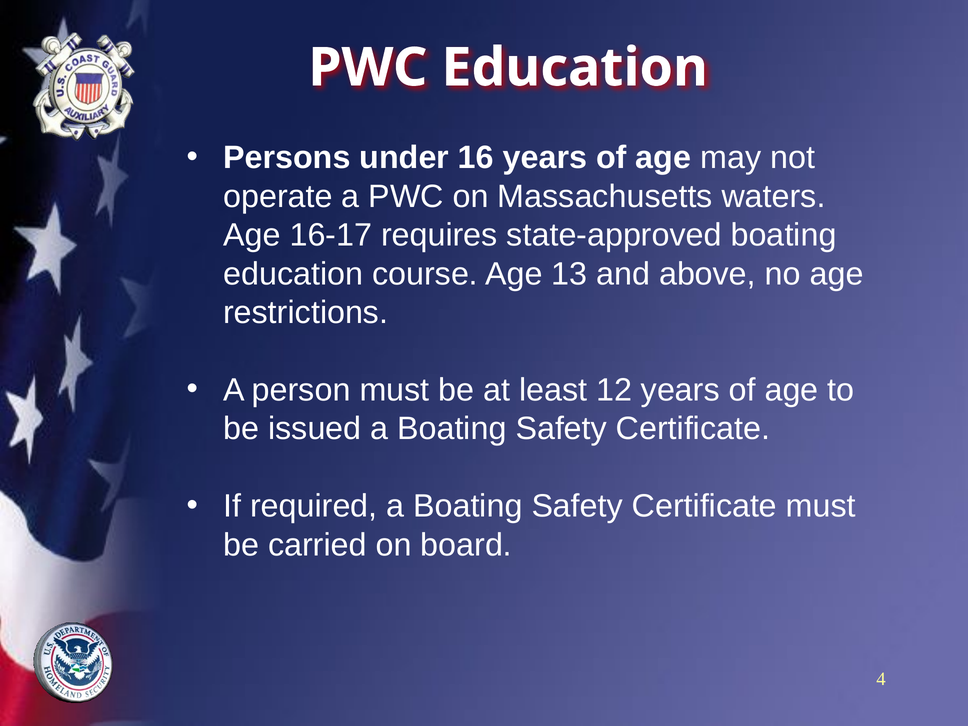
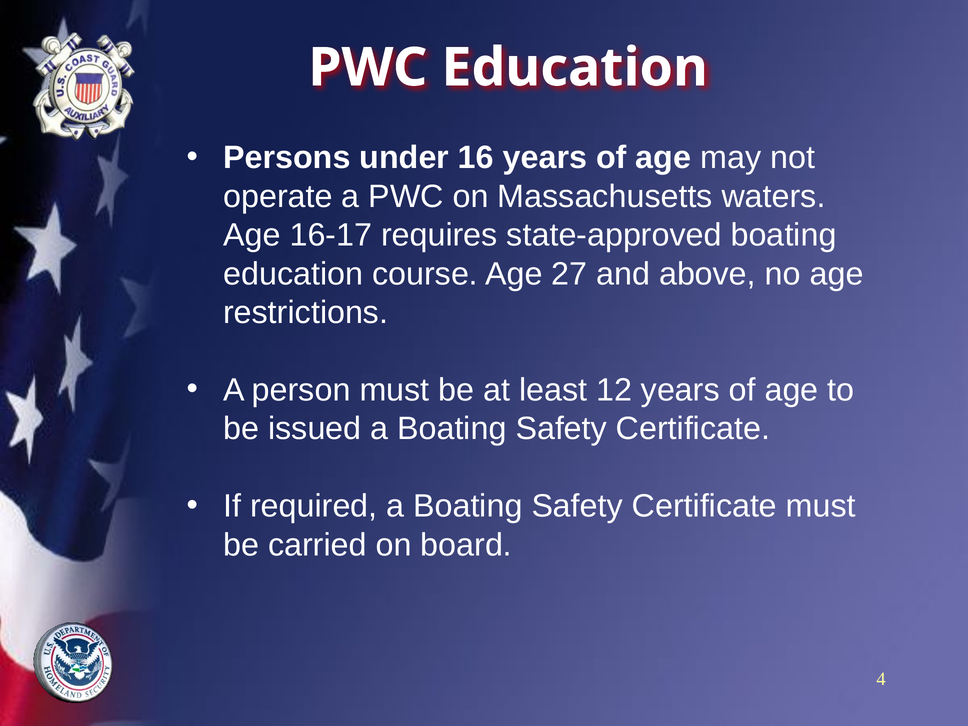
13: 13 -> 27
